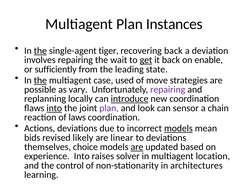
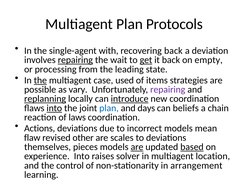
Instances: Instances -> Protocols
the at (40, 51) underline: present -> none
tiger: tiger -> with
repairing at (75, 60) underline: none -> present
enable: enable -> empty
sufficiently: sufficiently -> processing
move: move -> items
replanning underline: none -> present
plan at (109, 108) colour: purple -> blue
look: look -> days
sensor: sensor -> beliefs
models at (178, 128) underline: present -> none
bids: bids -> flaw
likely: likely -> other
linear: linear -> scales
choice: choice -> pieces
based underline: none -> present
architectures: architectures -> arrangement
